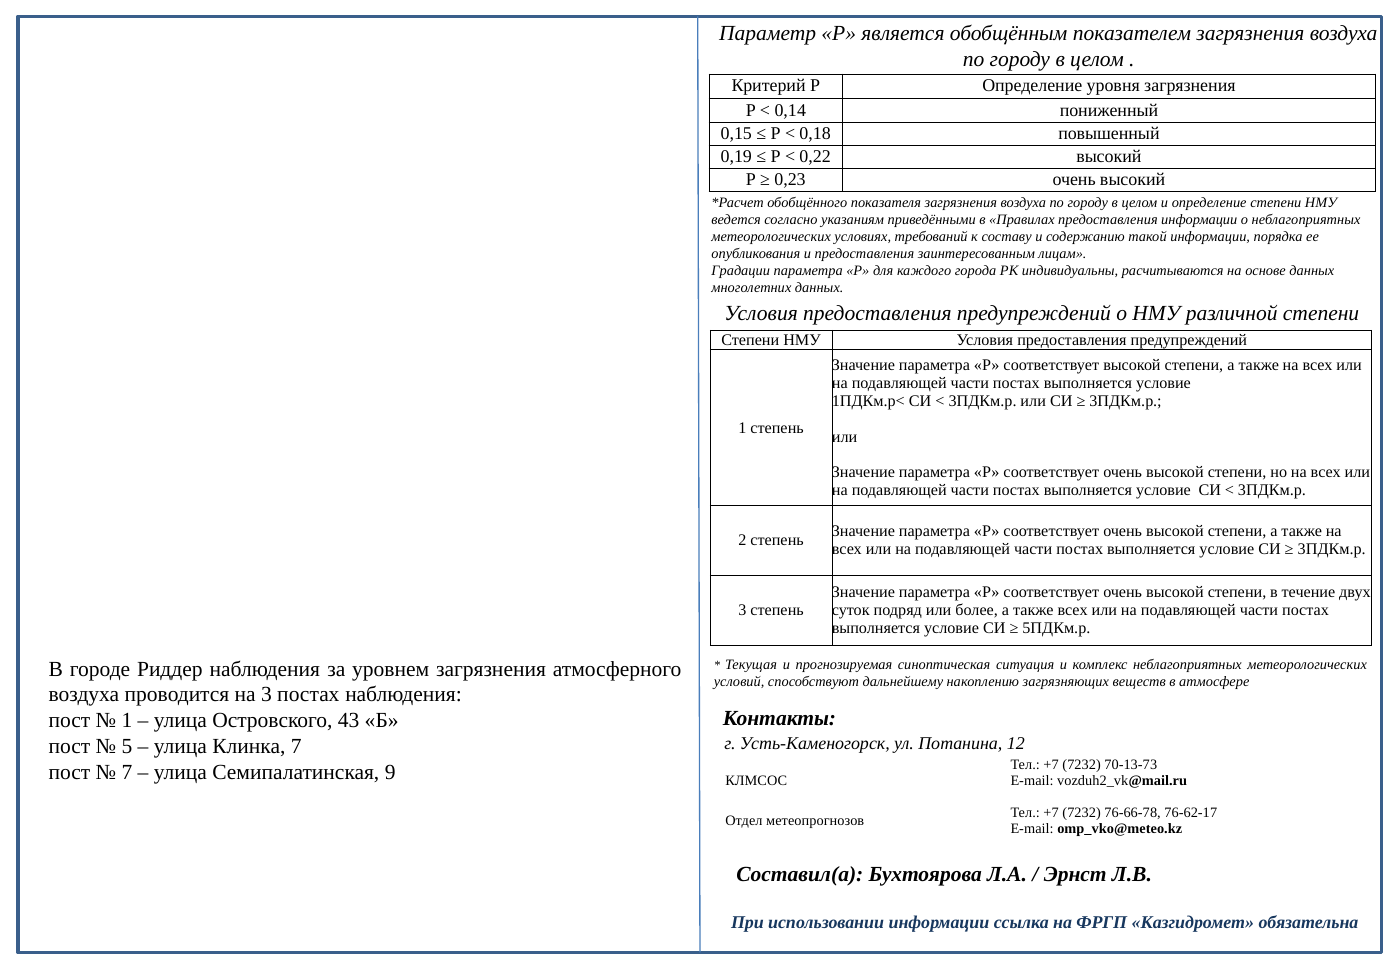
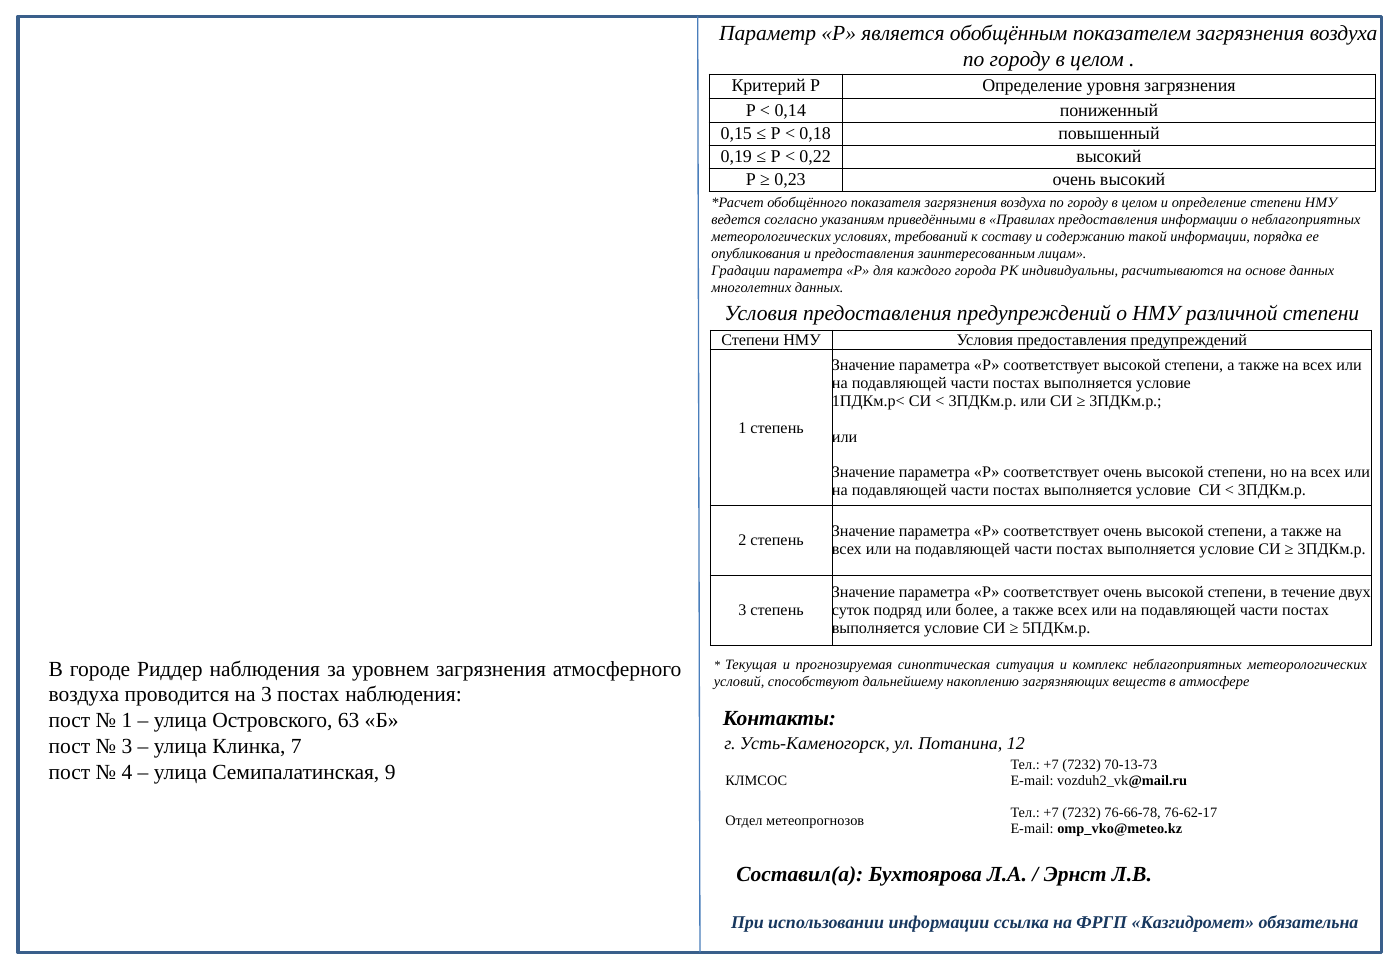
43: 43 -> 63
5 at (127, 747): 5 -> 3
7 at (127, 772): 7 -> 4
